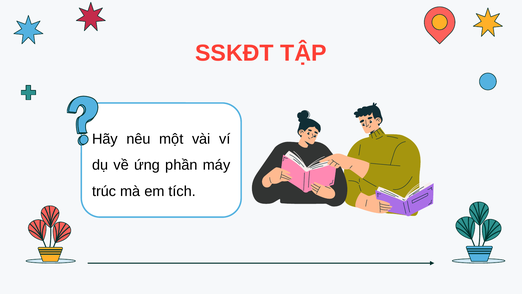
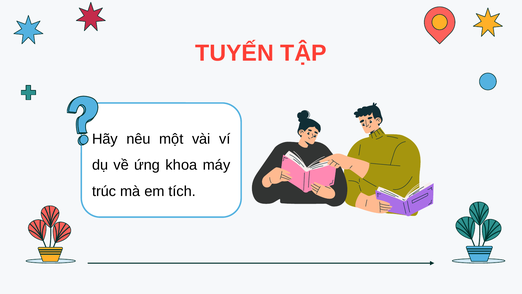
SSKĐT: SSKĐT -> TUYẾN
phần: phần -> khoa
